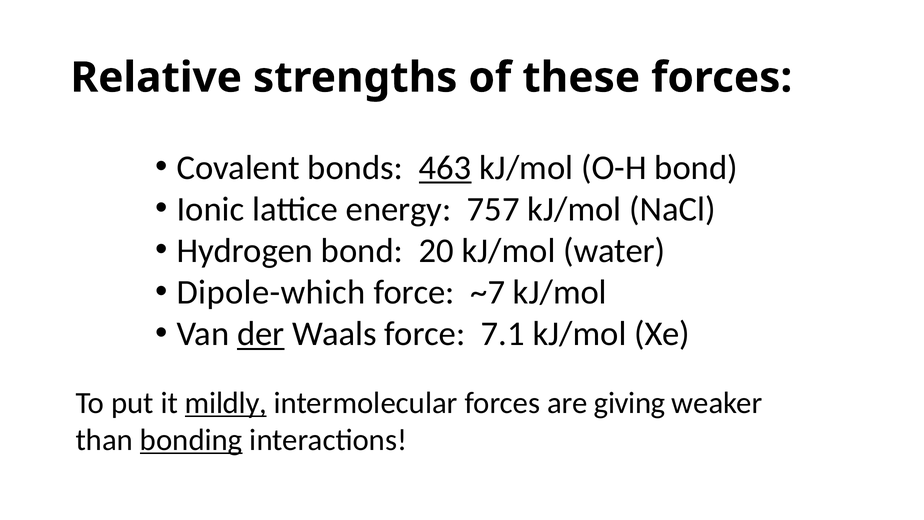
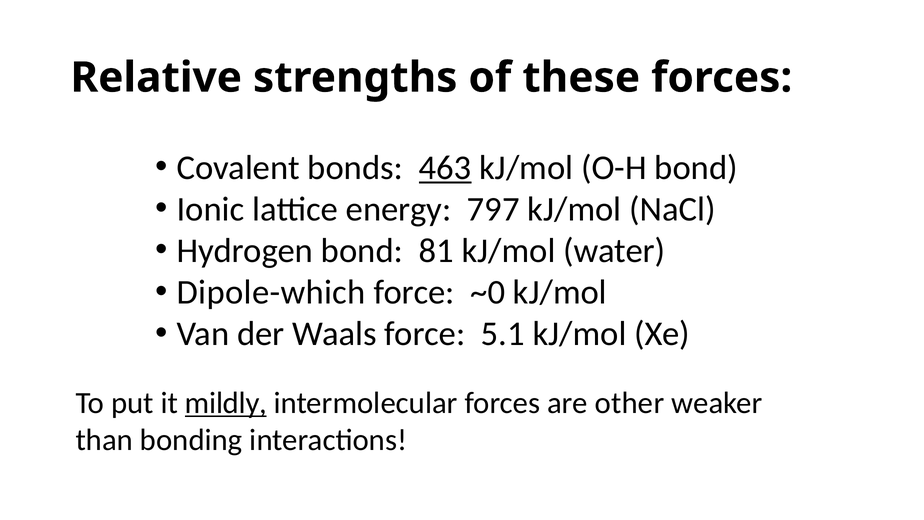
757: 757 -> 797
20: 20 -> 81
~7: ~7 -> ~0
der underline: present -> none
7.1: 7.1 -> 5.1
giving: giving -> other
bonding underline: present -> none
